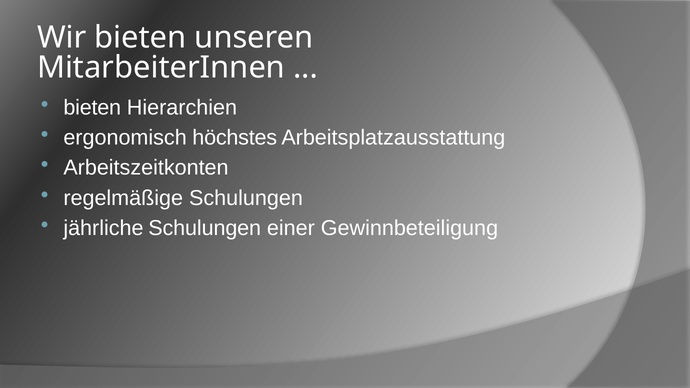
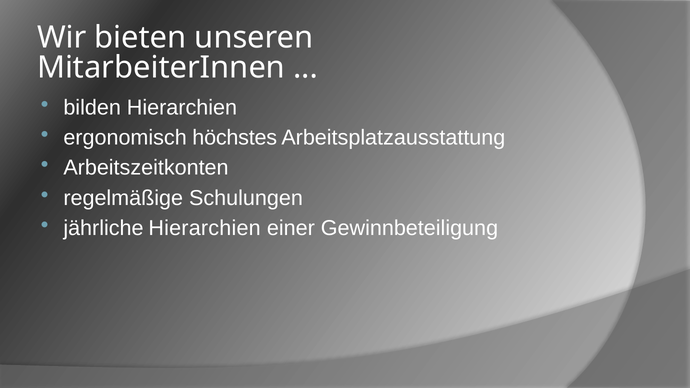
bieten at (92, 108): bieten -> bilden
jährliche Schulungen: Schulungen -> Hierarchien
